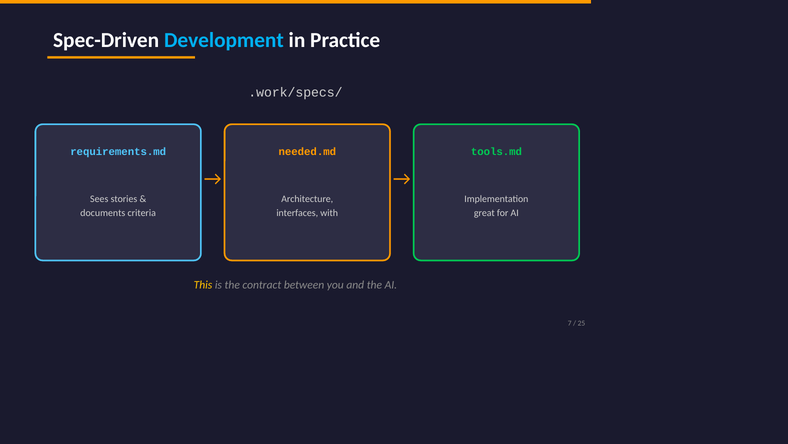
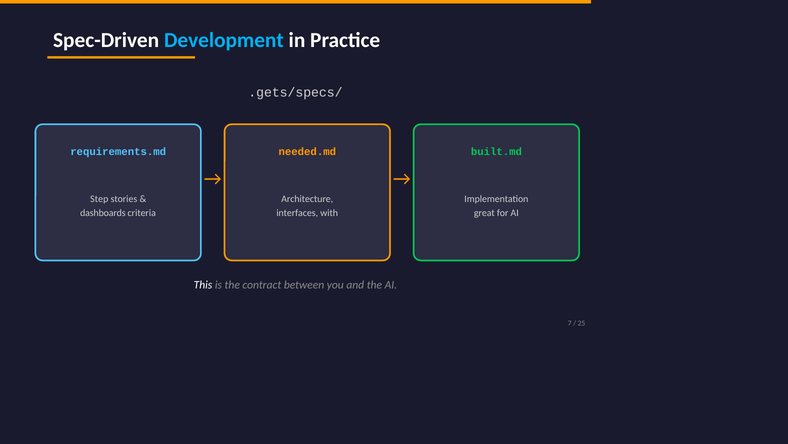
.work/specs/: .work/specs/ -> .gets/specs/
tools.md: tools.md -> built.md
Sees: Sees -> Step
documents: documents -> dashboards
This colour: yellow -> white
